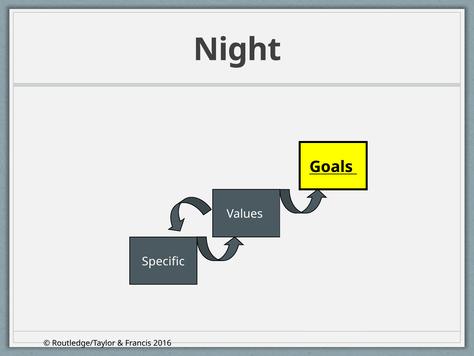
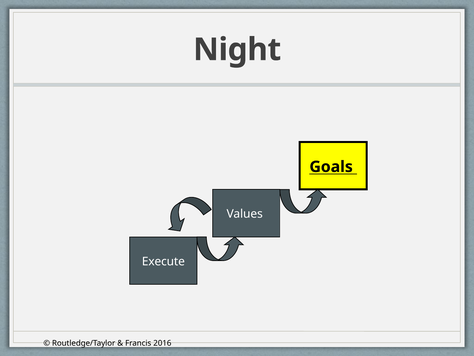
Specific: Specific -> Execute
